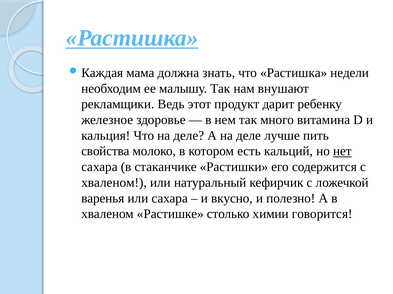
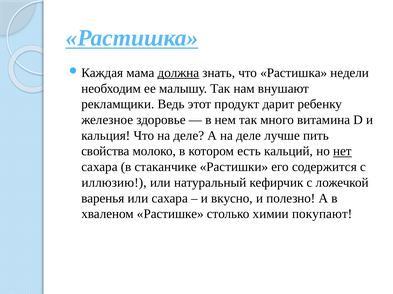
должна underline: none -> present
хваленом at (114, 183): хваленом -> иллюзию
говорится: говорится -> покупают
